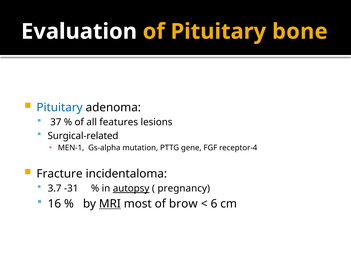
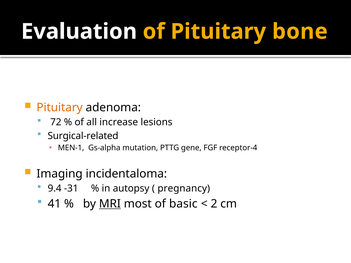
Pituitary at (60, 108) colour: blue -> orange
37: 37 -> 72
features: features -> increase
Fracture: Fracture -> Imaging
3.7: 3.7 -> 9.4
autopsy underline: present -> none
16: 16 -> 41
brow: brow -> basic
6: 6 -> 2
